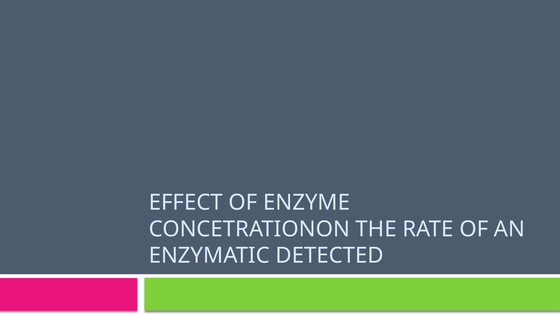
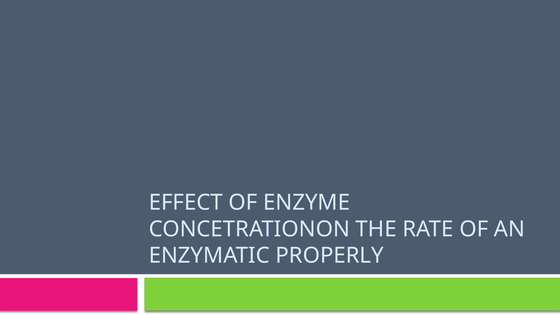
DETECTED: DETECTED -> PROPERLY
